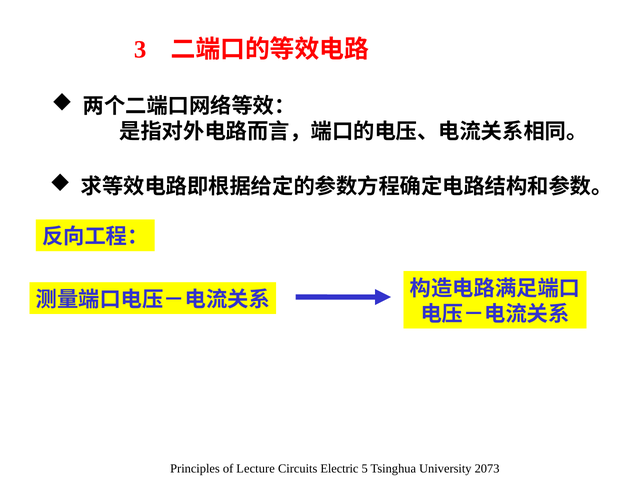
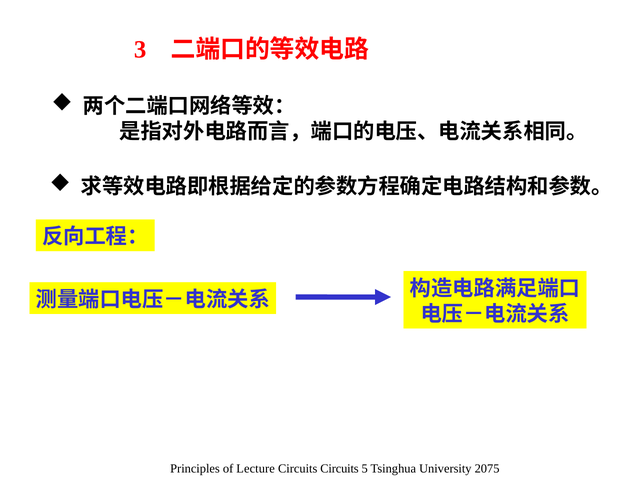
Circuits Electric: Electric -> Circuits
2073: 2073 -> 2075
